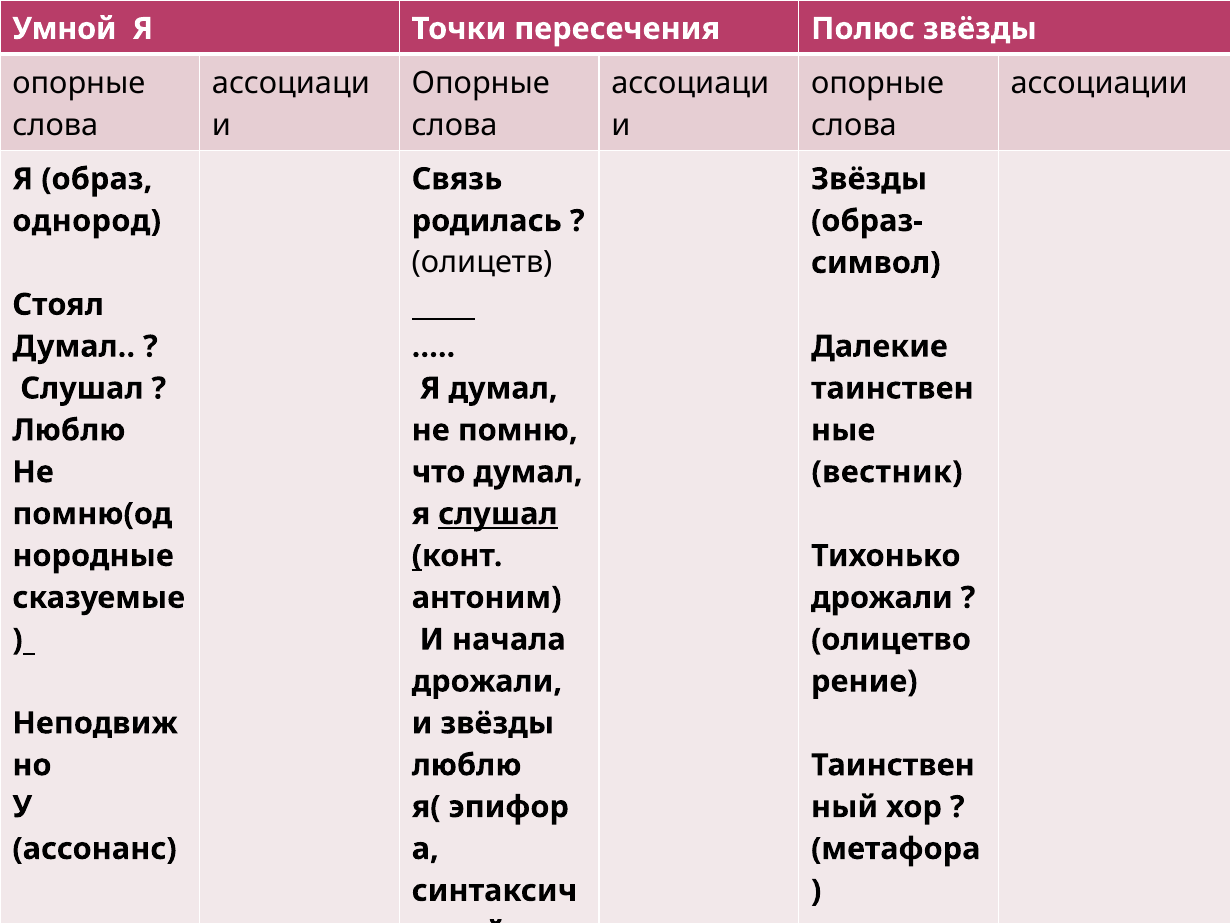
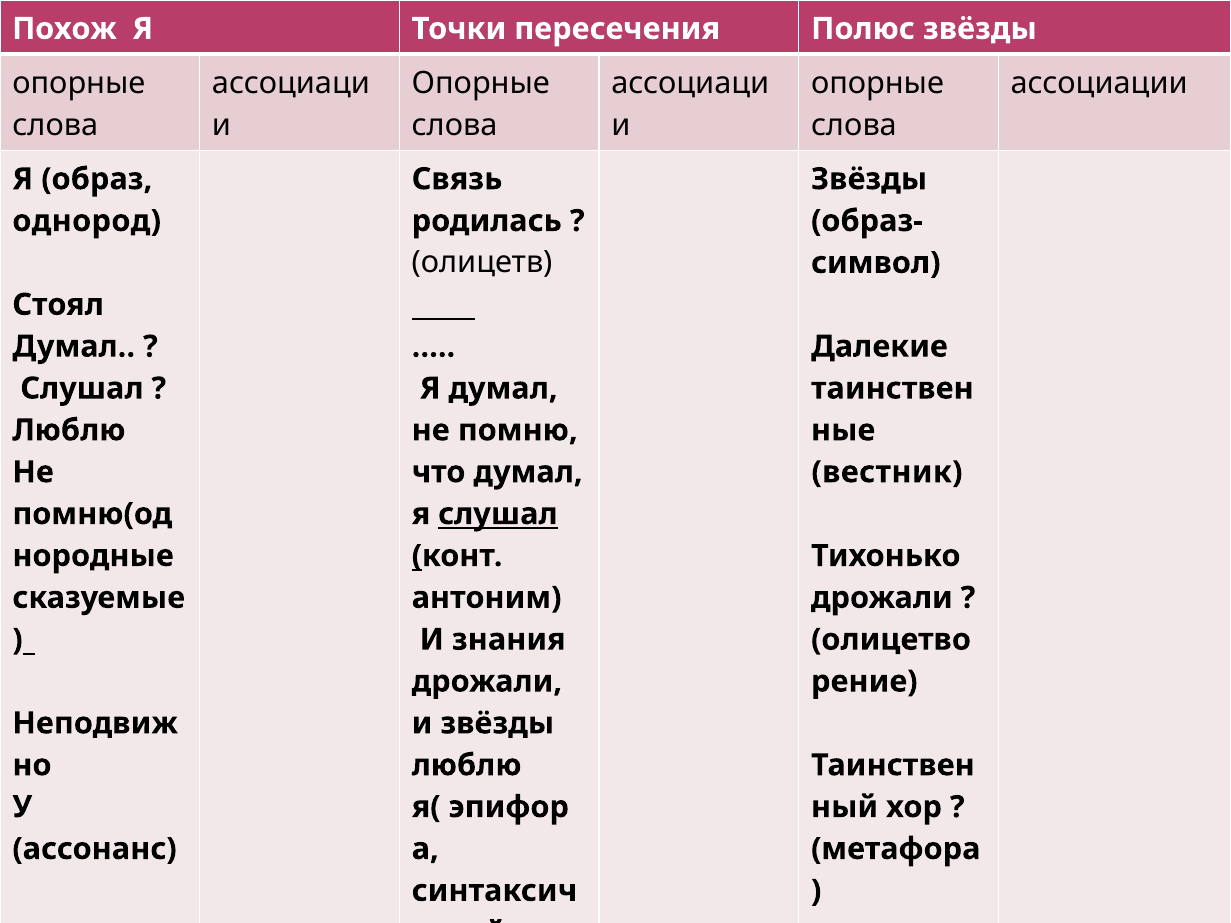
Умной: Умной -> Похож
начала: начала -> знания
